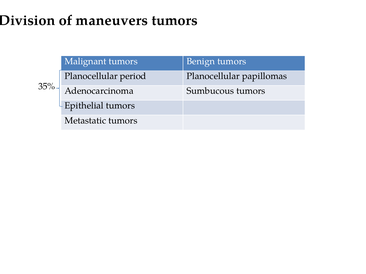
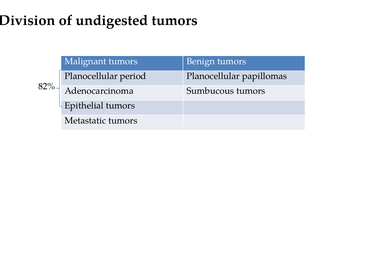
maneuvers: maneuvers -> undigested
35%: 35% -> 82%
